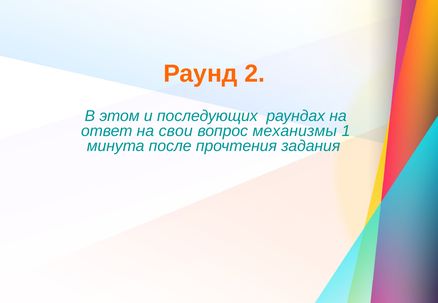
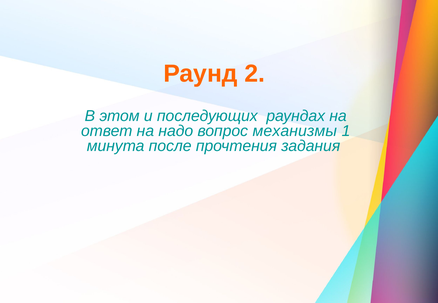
свои: свои -> надо
